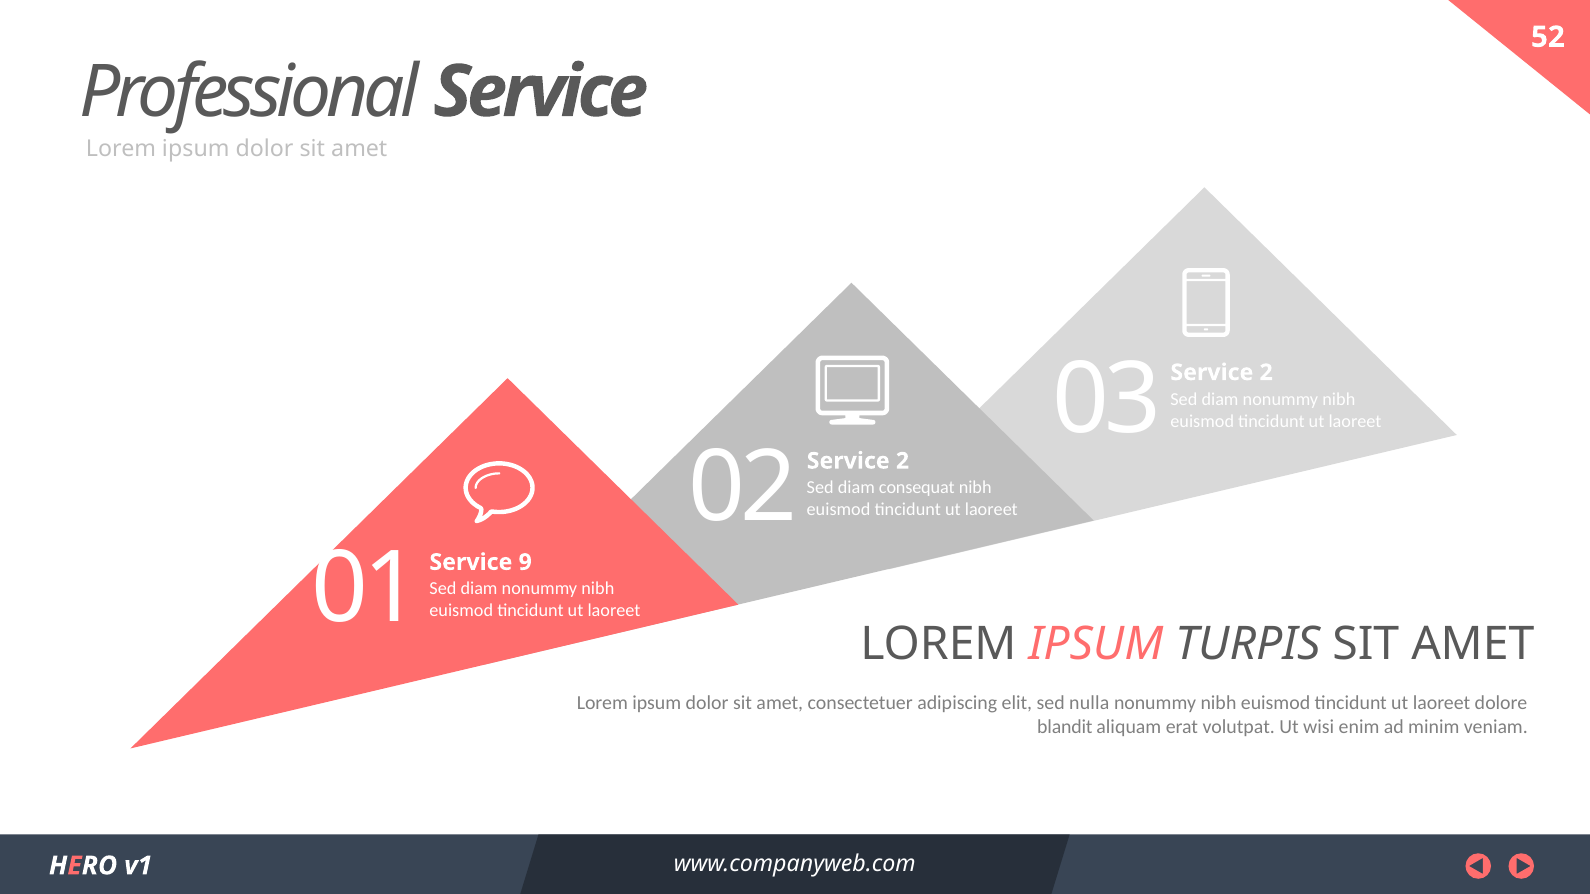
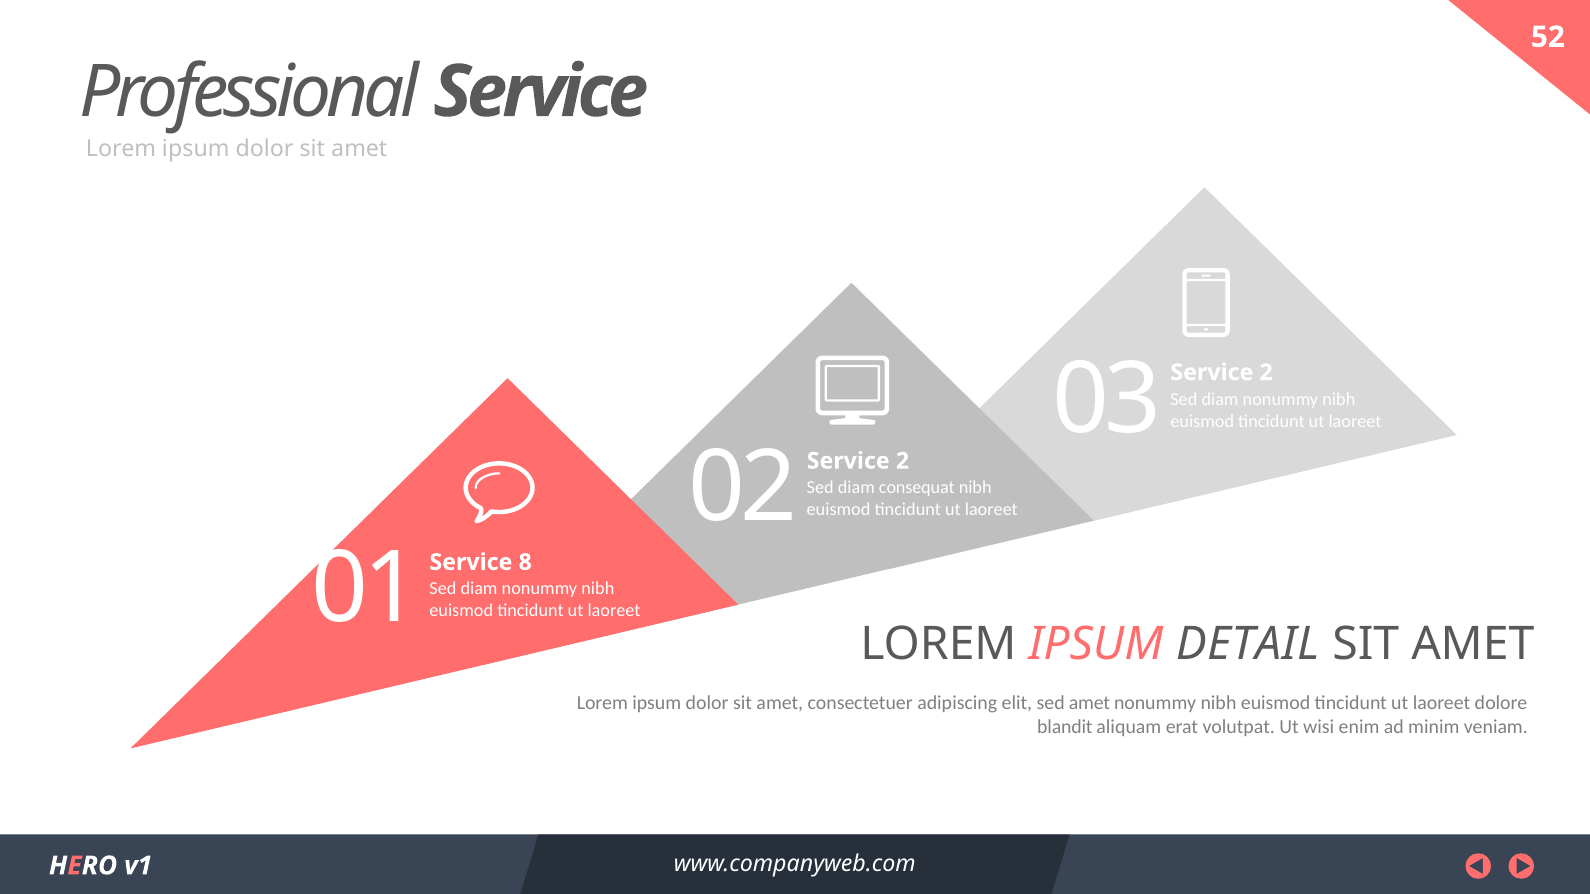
9: 9 -> 8
TURPIS: TURPIS -> DETAIL
sed nulla: nulla -> amet
